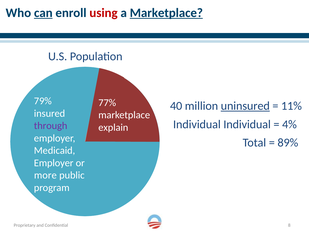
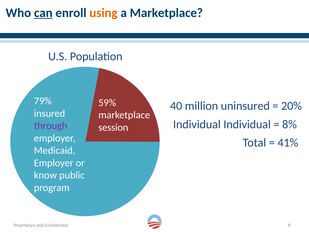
using colour: red -> orange
Marketplace at (166, 13) underline: present -> none
77%: 77% -> 59%
uninsured underline: present -> none
11%: 11% -> 20%
4%: 4% -> 8%
explain: explain -> session
89%: 89% -> 41%
more: more -> know
